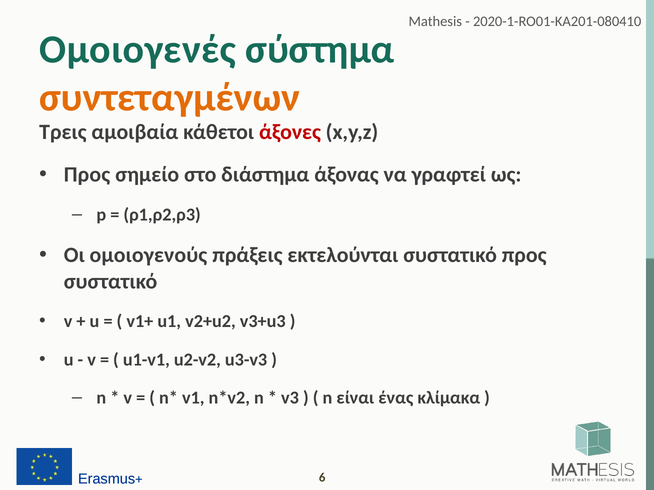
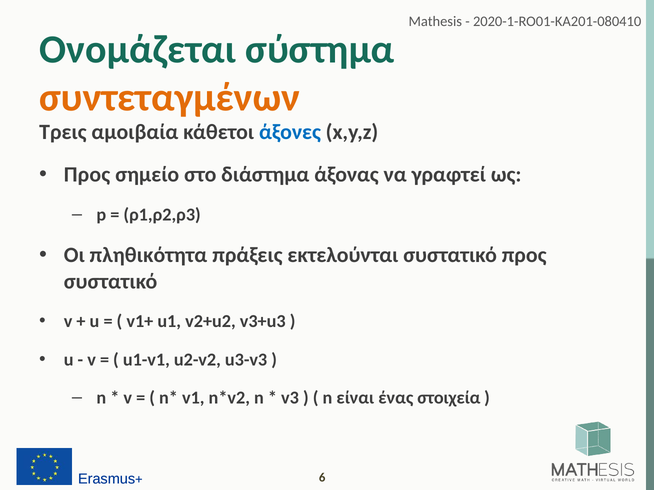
Ομοιογενές: Ομοιογενές -> Ονομάζεται
άξονες colour: red -> blue
ομοιογενούς: ομοιογενούς -> πληθικότητα
κλίμακα: κλίμακα -> στοιχεία
